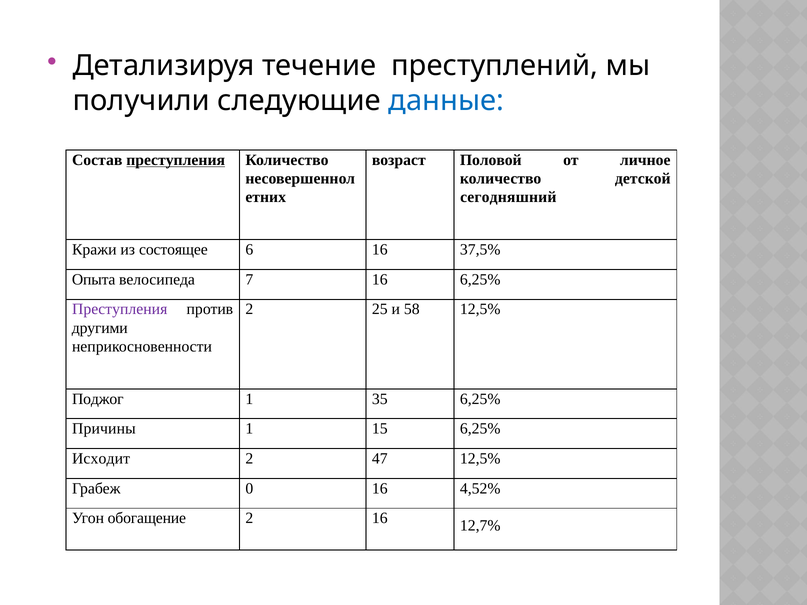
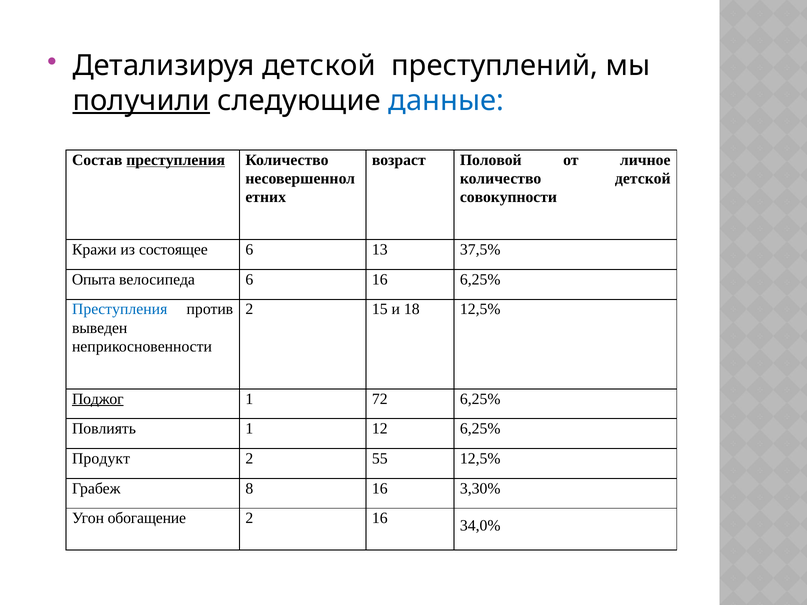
Детализируя течение: течение -> детской
получили underline: none -> present
сегодняшний: сегодняшний -> совокупности
6 16: 16 -> 13
велосипеда 7: 7 -> 6
Преступления at (120, 309) colour: purple -> blue
25: 25 -> 15
58: 58 -> 18
другими: другими -> выведен
Поджог underline: none -> present
35: 35 -> 72
Причины: Причины -> Повлиять
15: 15 -> 12
Исходит: Исходит -> Продукт
47: 47 -> 55
0: 0 -> 8
4,52%: 4,52% -> 3,30%
12,7%: 12,7% -> 34,0%
